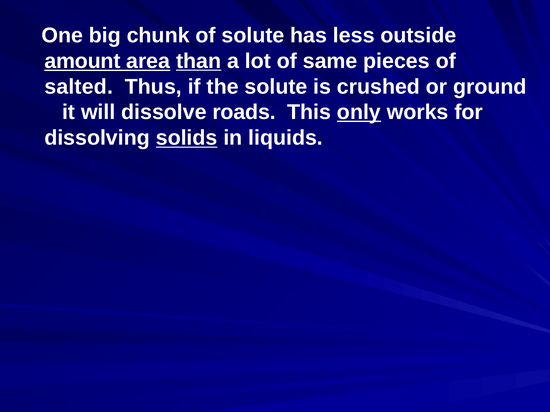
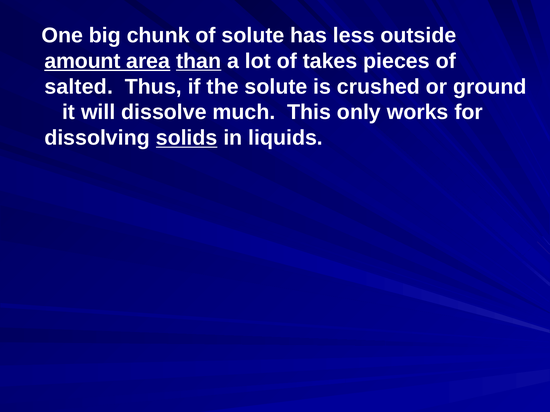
same: same -> takes
roads: roads -> much
only underline: present -> none
